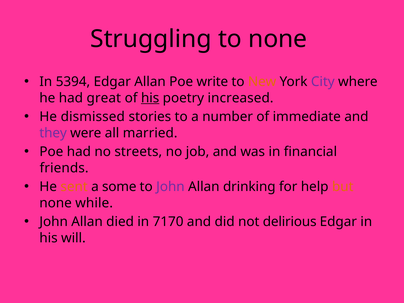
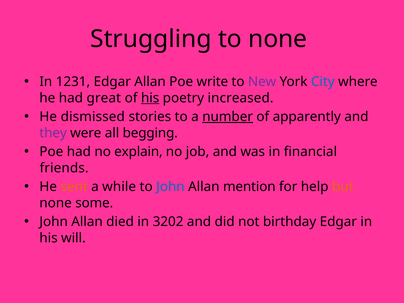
5394: 5394 -> 1231
New colour: orange -> purple
City colour: purple -> blue
number underline: none -> present
immediate: immediate -> apparently
married: married -> begging
streets: streets -> explain
some: some -> while
John at (170, 187) colour: purple -> blue
drinking: drinking -> mention
while: while -> some
7170: 7170 -> 3202
delirious: delirious -> birthday
